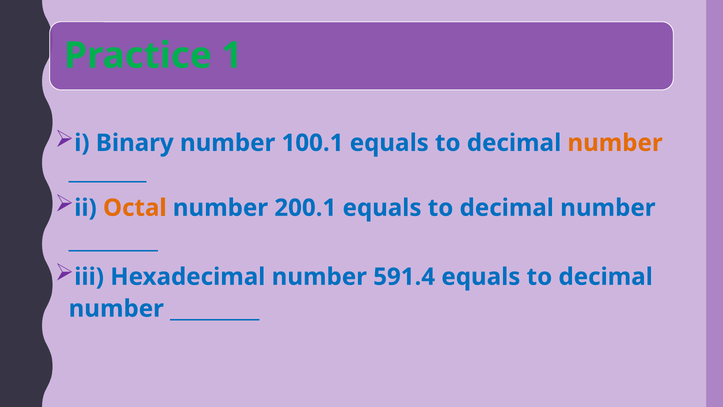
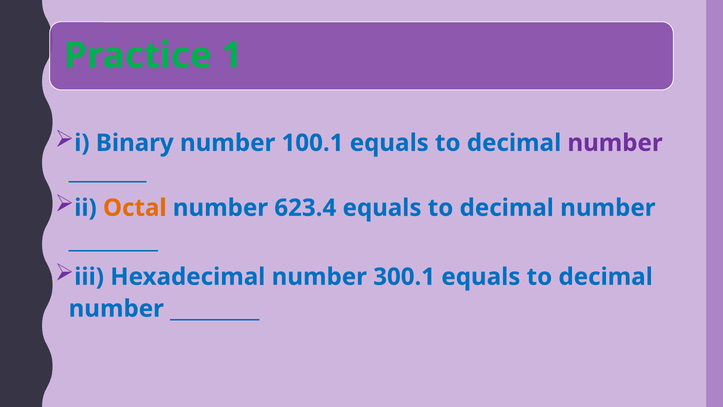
number at (615, 143) colour: orange -> purple
200.1: 200.1 -> 623.4
591.4: 591.4 -> 300.1
